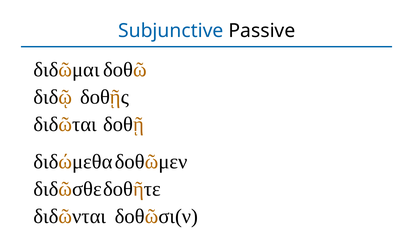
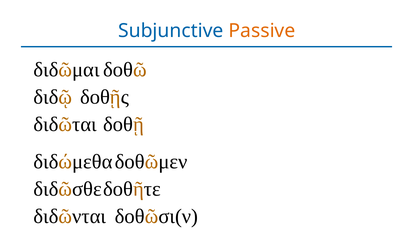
Passive colour: black -> orange
